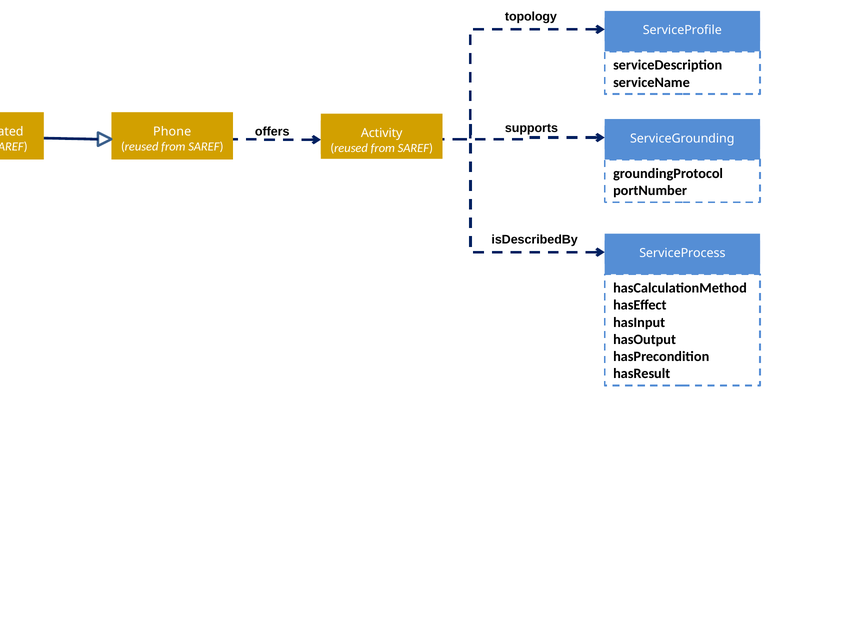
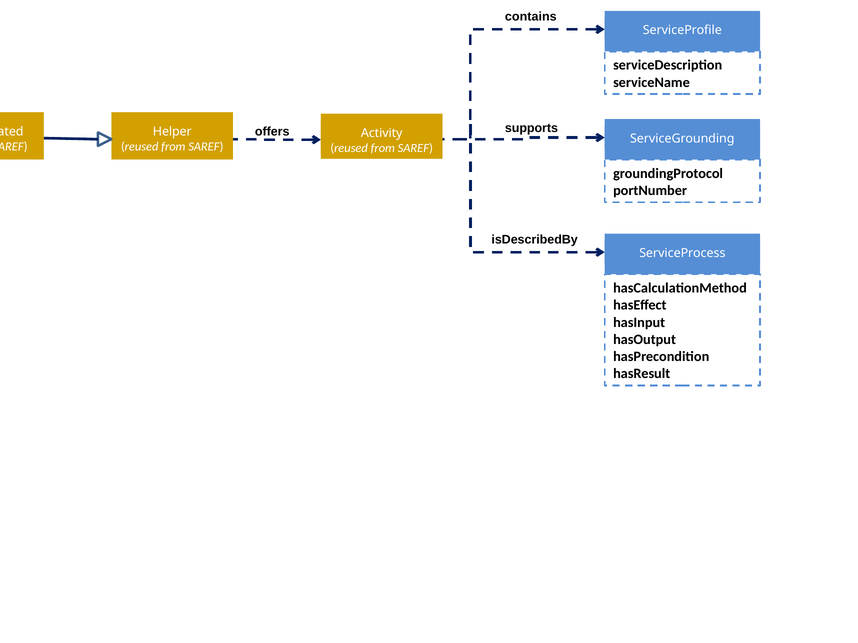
topology: topology -> contains
Phone: Phone -> Helper
